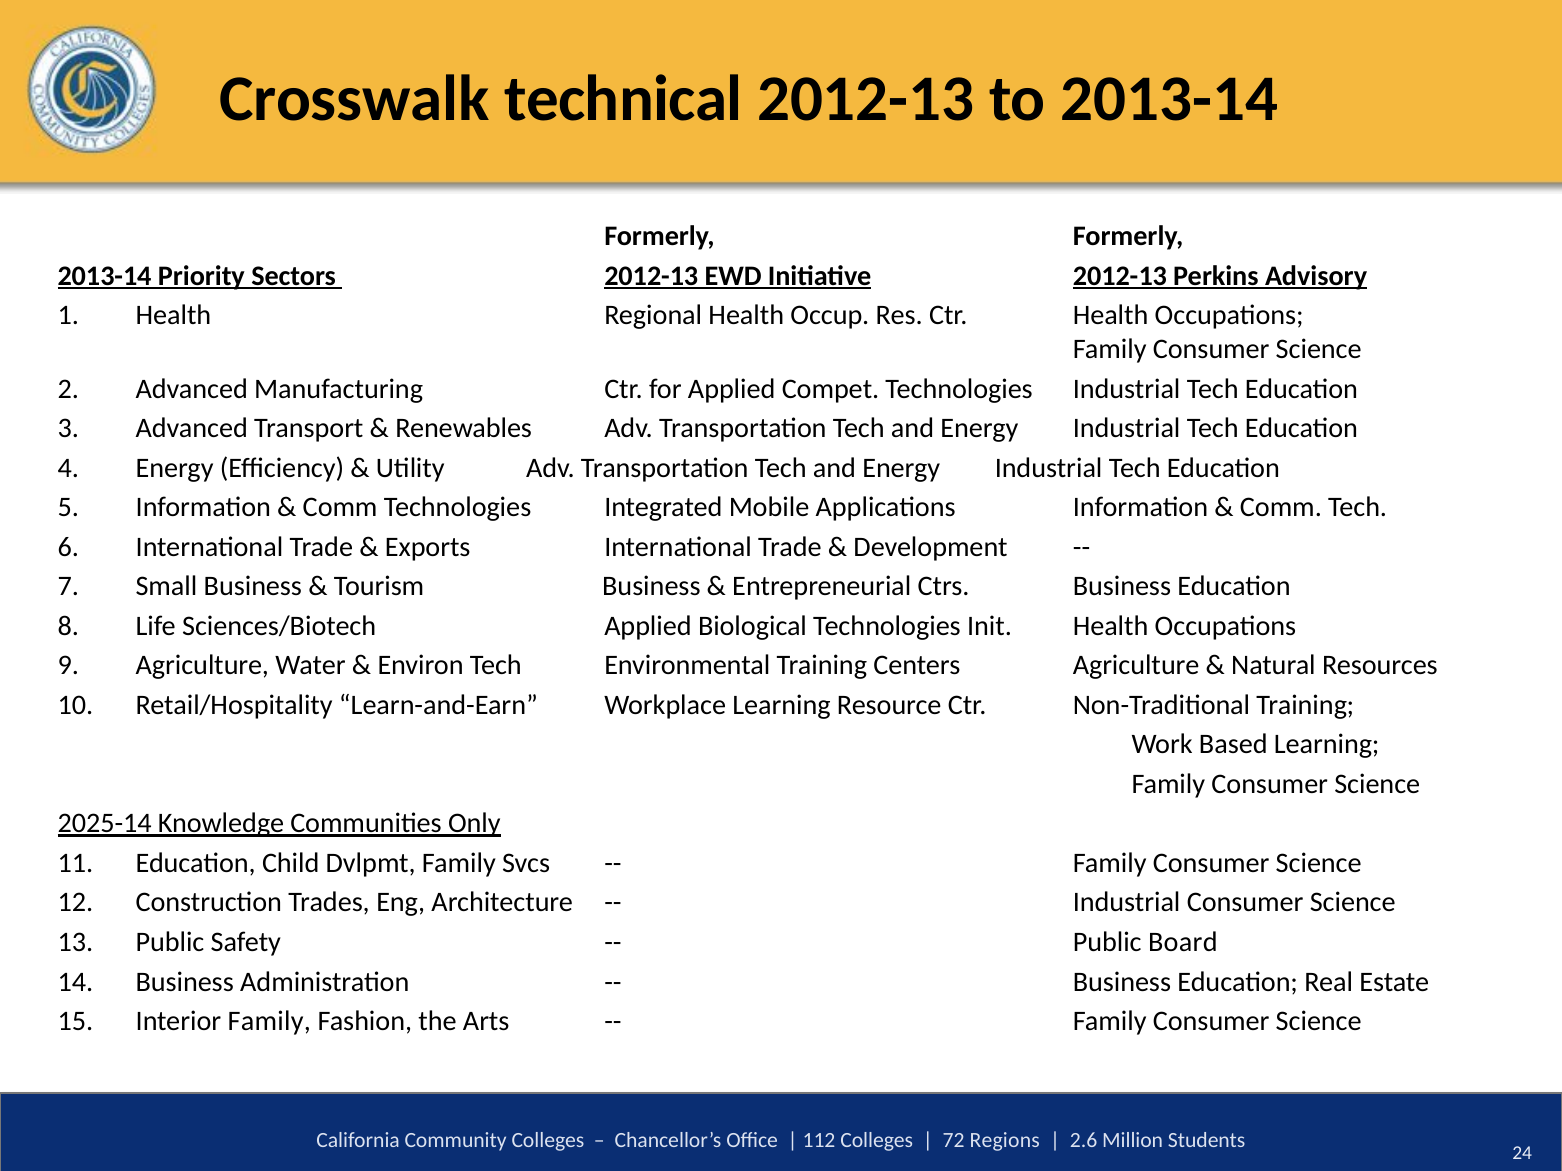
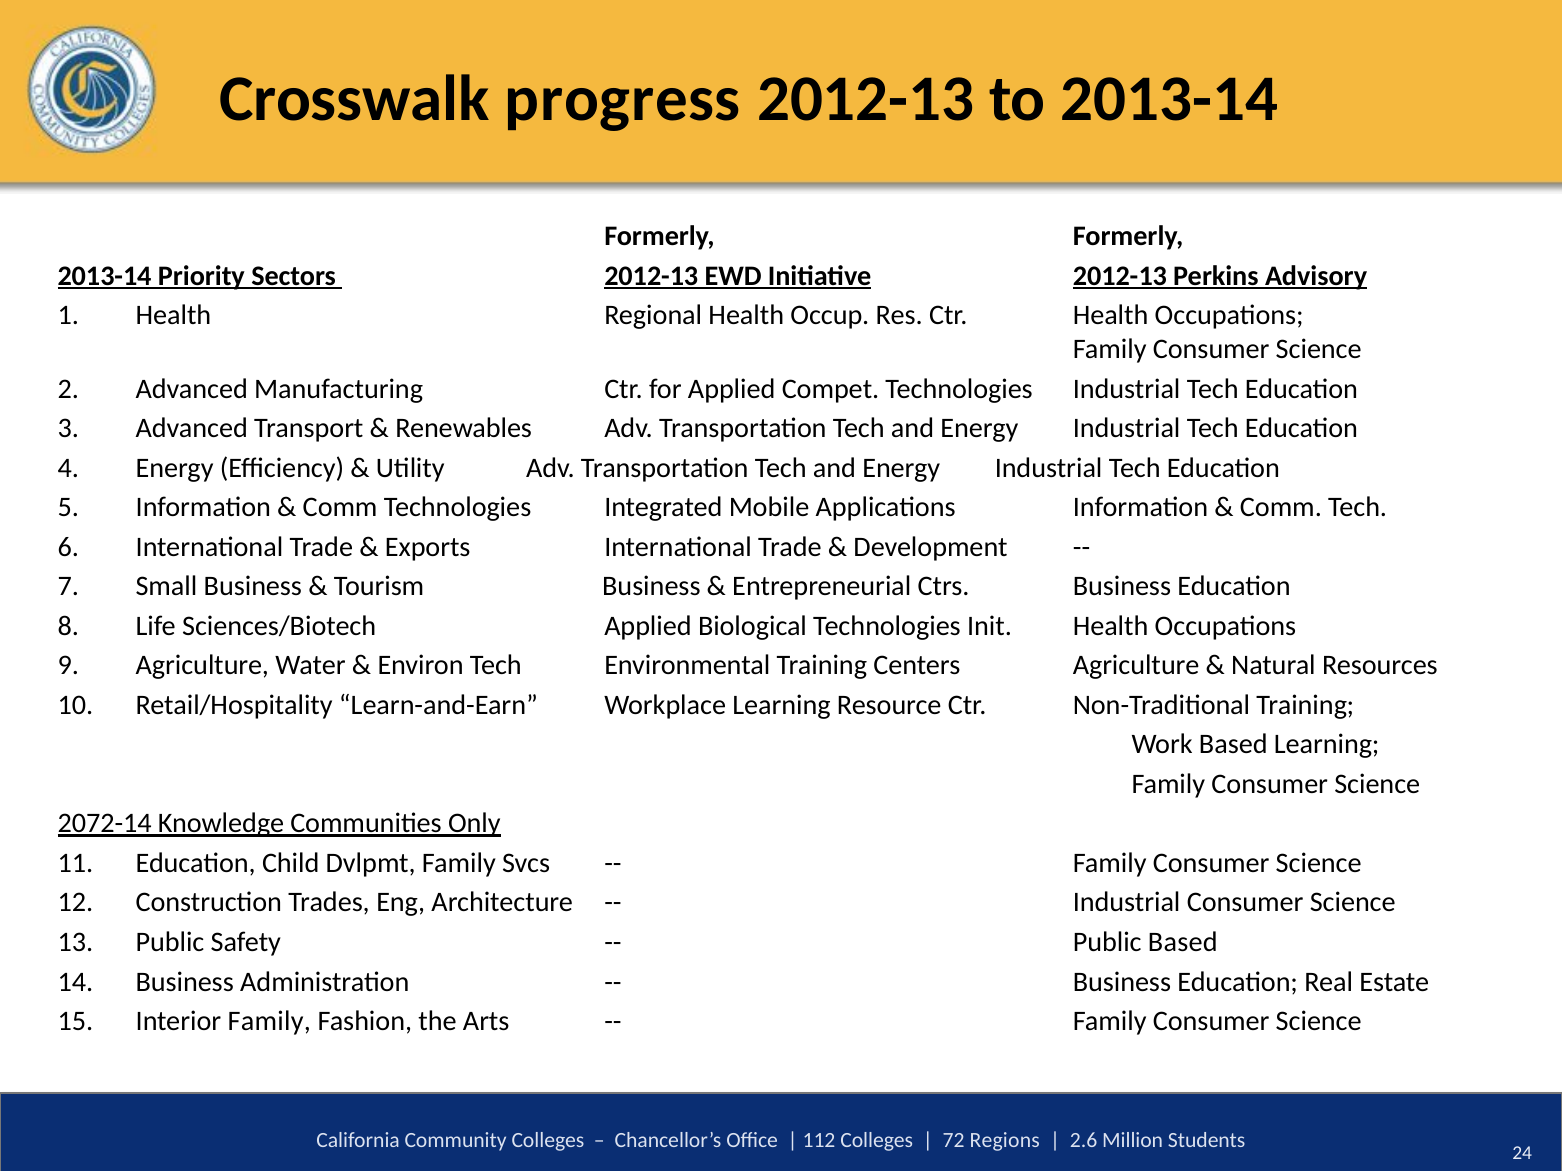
technical: technical -> progress
2025-14: 2025-14 -> 2072-14
Public Board: Board -> Based
